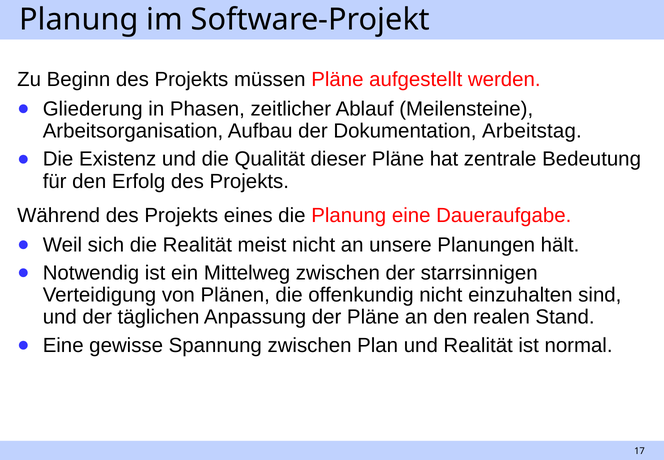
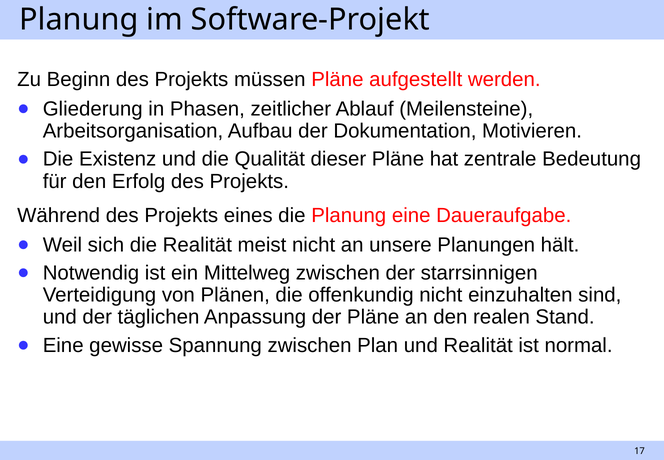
Arbeitstag: Arbeitstag -> Motivieren
